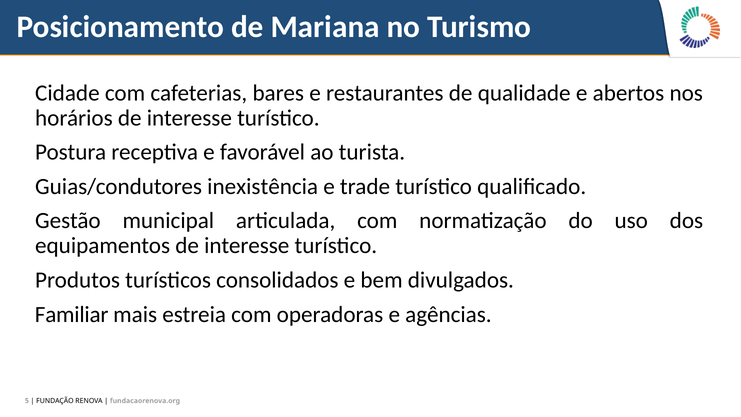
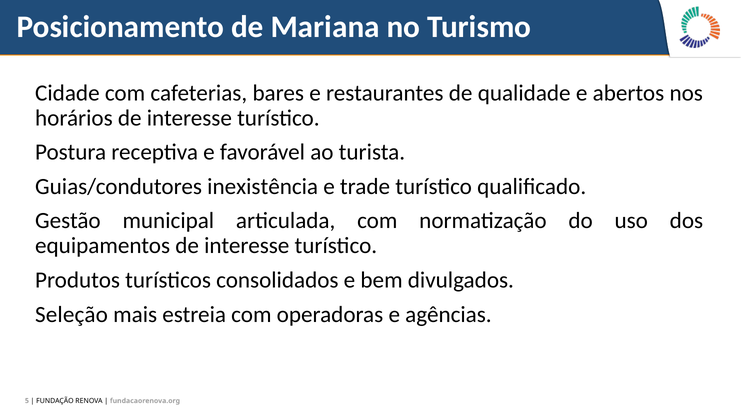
Familiar: Familiar -> Seleção
